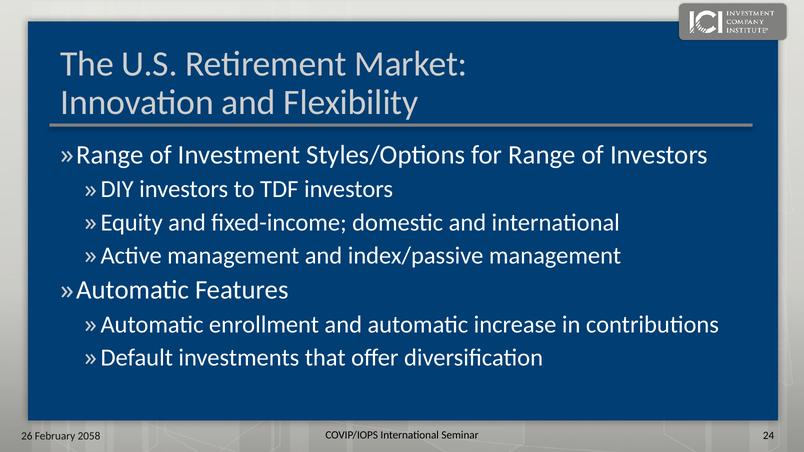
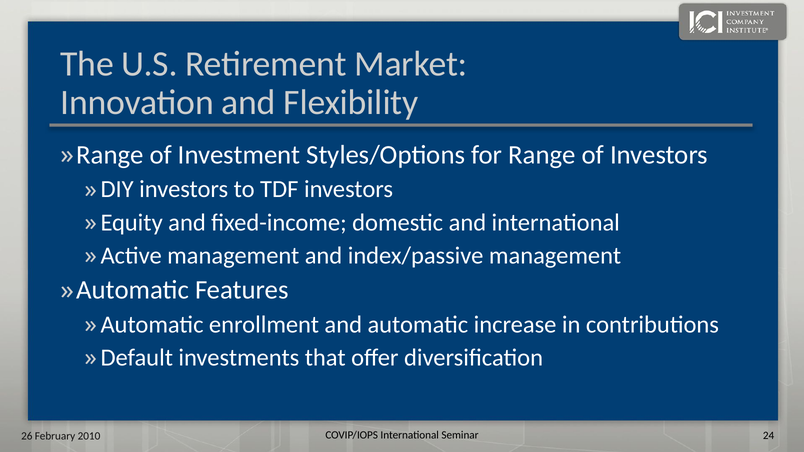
2058: 2058 -> 2010
